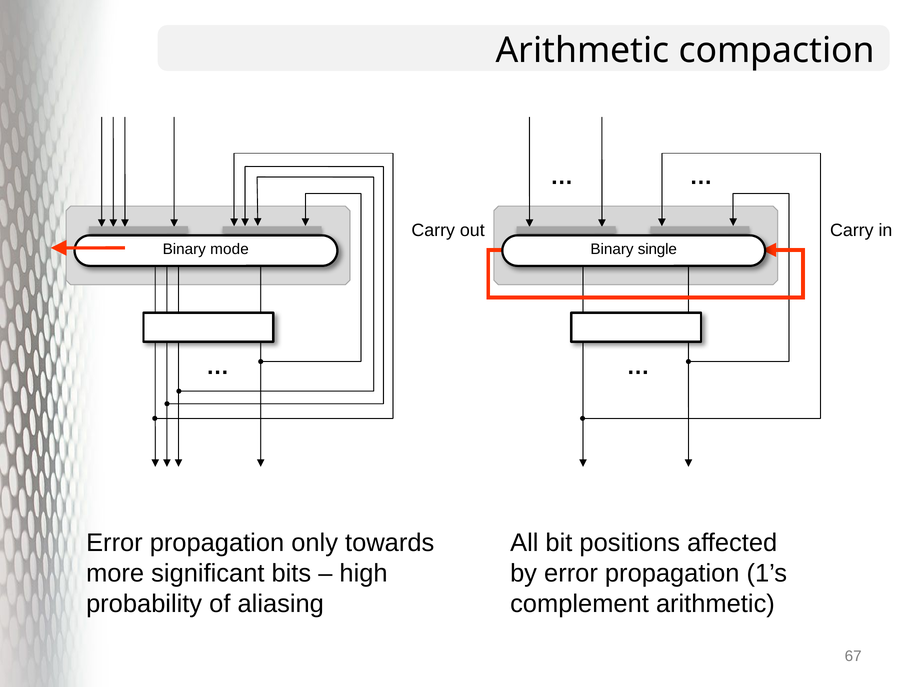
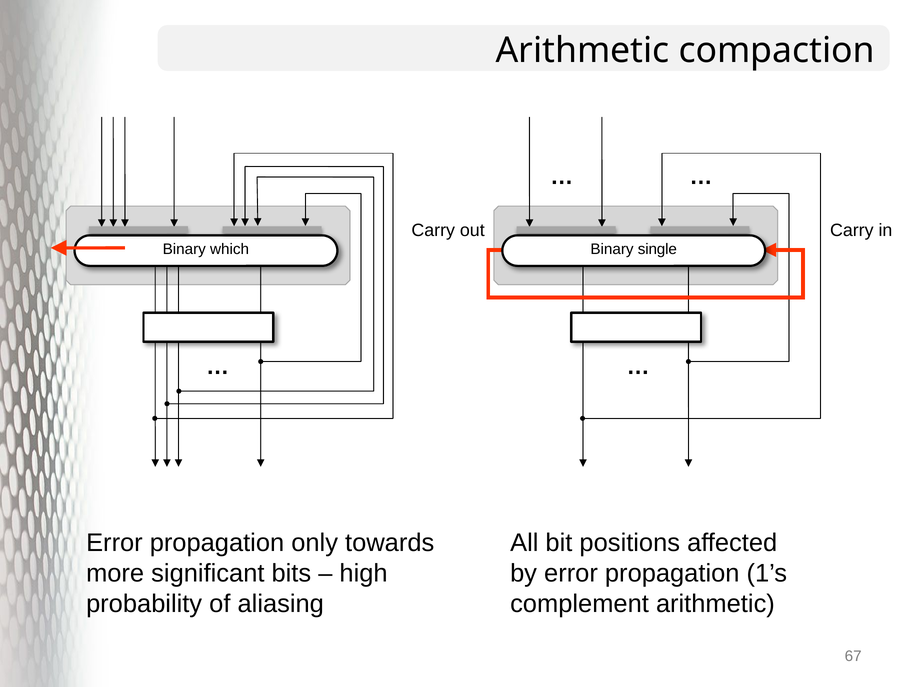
mode: mode -> which
